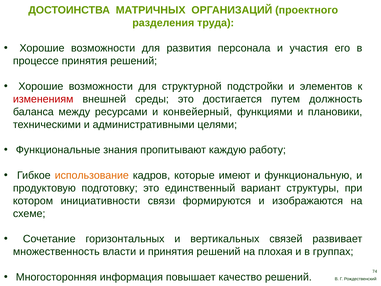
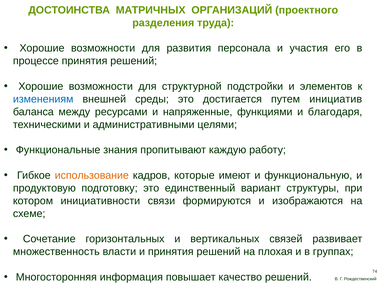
изменениям colour: red -> blue
должность: должность -> инициатив
конвейерный: конвейерный -> напряженные
плановики: плановики -> благодаря
